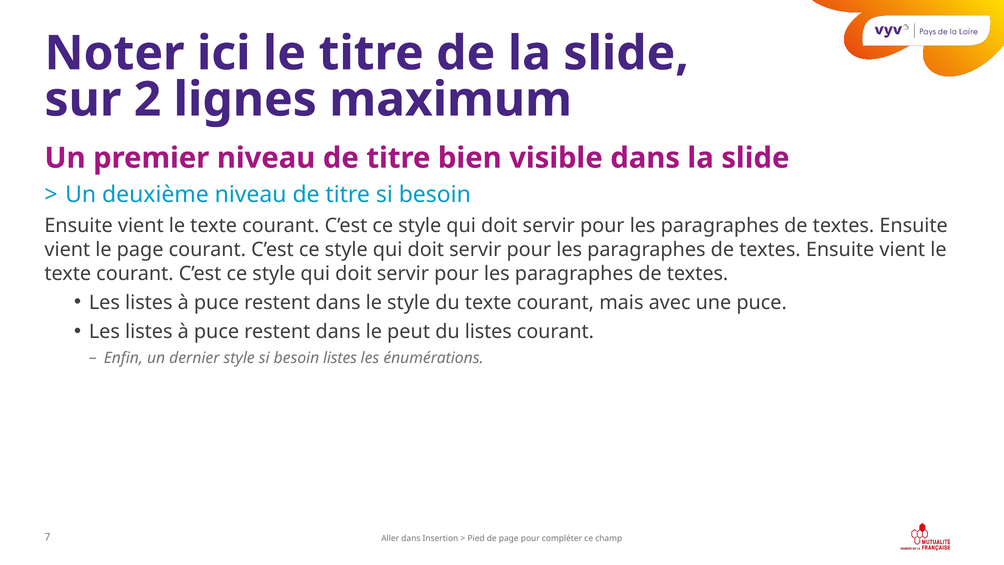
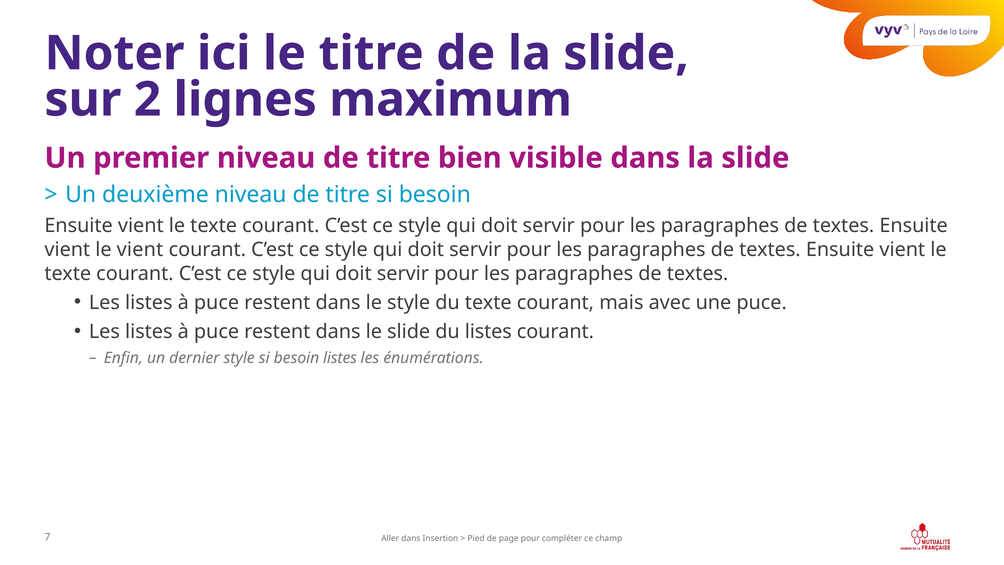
le page: page -> vient
le peut: peut -> slide
